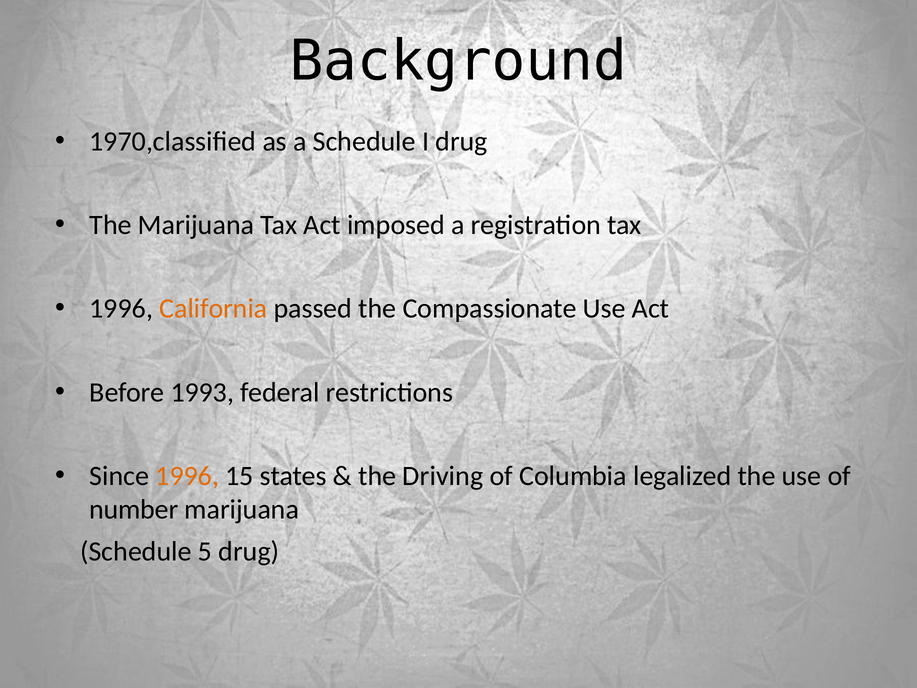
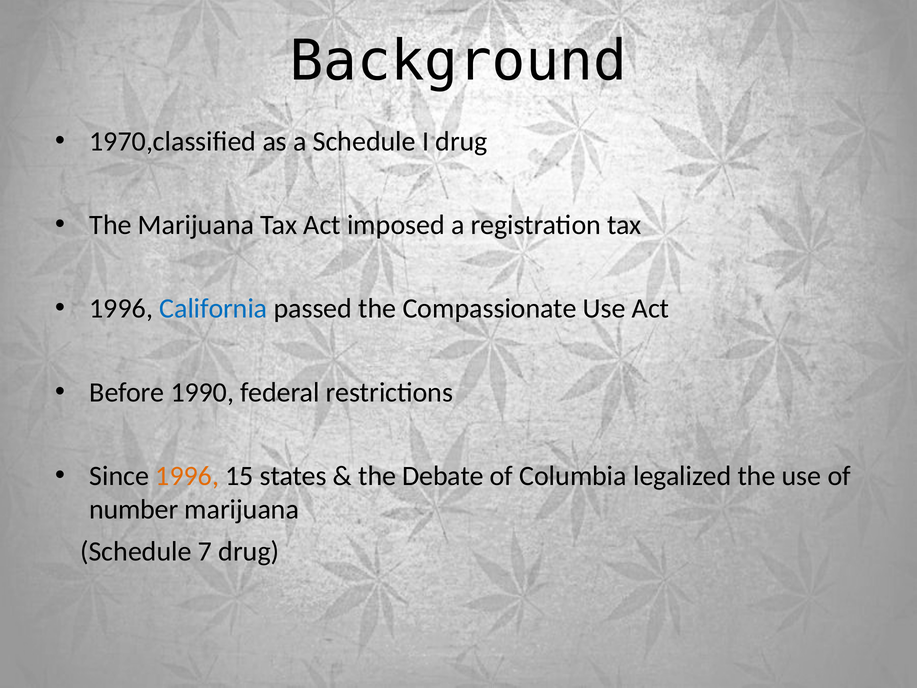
California colour: orange -> blue
1993: 1993 -> 1990
Driving: Driving -> Debate
5: 5 -> 7
